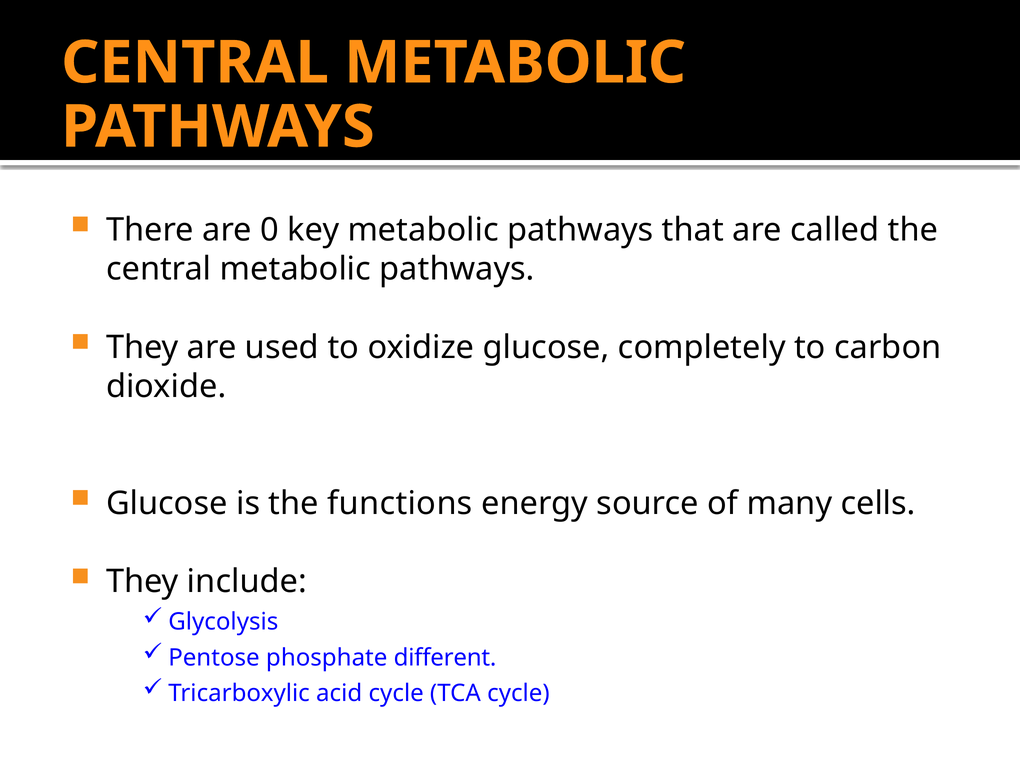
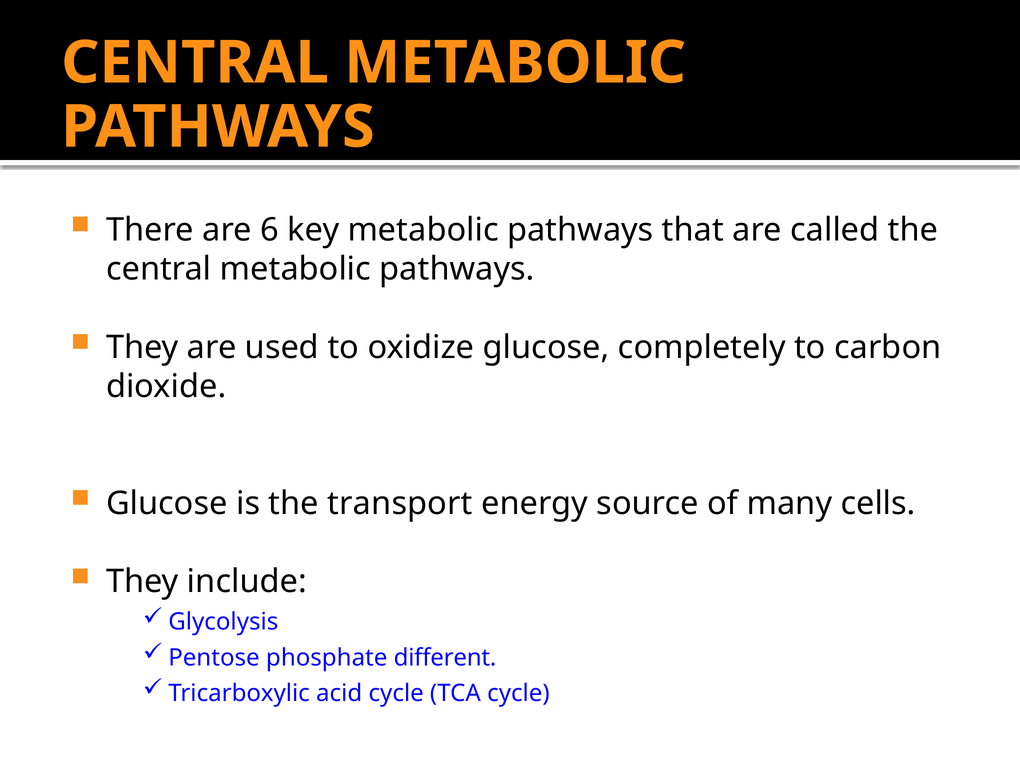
0: 0 -> 6
functions: functions -> transport
